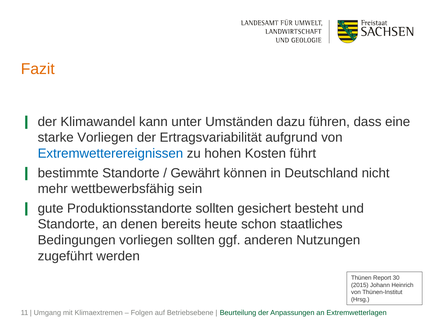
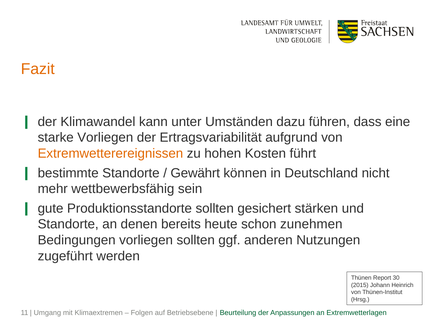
Extremwetterereignissen colour: blue -> orange
besteht: besteht -> stärken
staatliches: staatliches -> zunehmen
